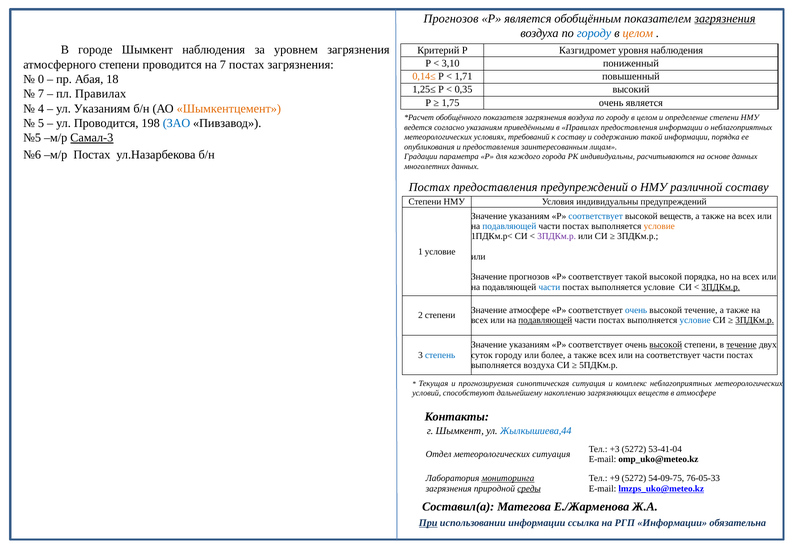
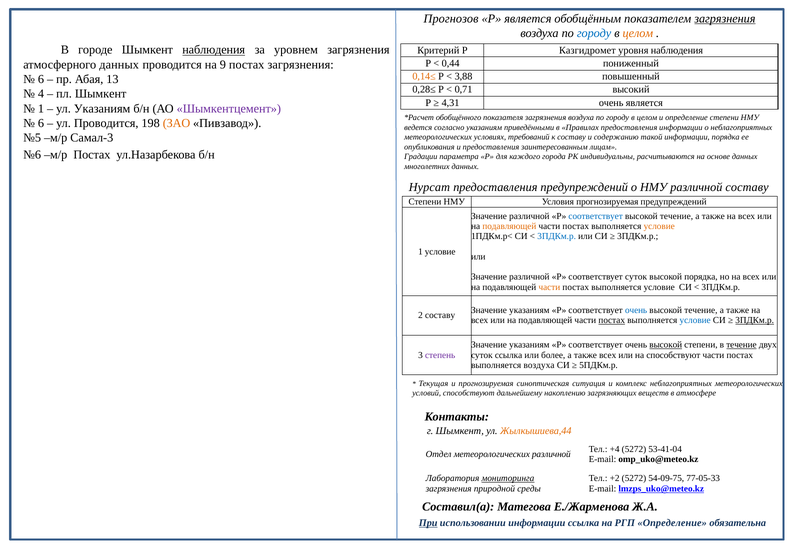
наблюдения at (214, 50) underline: none -> present
3,10: 3,10 -> 0,44
атмосферного степени: степени -> данных
на 7: 7 -> 9
1,71: 1,71 -> 3,88
0 at (41, 79): 0 -> 6
18: 18 -> 13
1,25≤: 1,25≤ -> 0,28≤
0,35: 0,35 -> 0,71
7 at (41, 94): 7 -> 4
пл Правилах: Правилах -> Шымкент
1,75: 1,75 -> 4,31
4 at (41, 109): 4 -> 1
Шымкентцемент colour: orange -> purple
5 at (41, 123): 5 -> 6
ЗАО colour: blue -> orange
Самал-3 underline: present -> none
Постах at (429, 187): Постах -> Нурсат
Условия индивидуальны: индивидуальны -> прогнозируемая
указаниям at (529, 216): указаниям -> различной
веществ at (677, 216): веществ -> течение
подавляющей at (509, 226) colour: blue -> orange
3ПДКм.р at (557, 237) colour: purple -> blue
прогнозов at (529, 277): прогнозов -> различной
соответствует такой: такой -> суток
части at (549, 287) colour: blue -> orange
3ПДКм.р at (721, 287) underline: present -> none
атмосфере at (529, 311): атмосфере -> указаниям
2 степени: степени -> составу
подавляющей at (545, 321) underline: present -> none
постах at (612, 321) underline: none -> present
степень colour: blue -> purple
суток городу: городу -> ссылка
на соответствует: соответствует -> способствуют
Жылкышиева,44 colour: blue -> orange
+3: +3 -> +4
метеорологических ситуация: ситуация -> различной
+9: +9 -> +2
76-05-33: 76-05-33 -> 77-05-33
среды underline: present -> none
РГП Информации: Информации -> Определение
